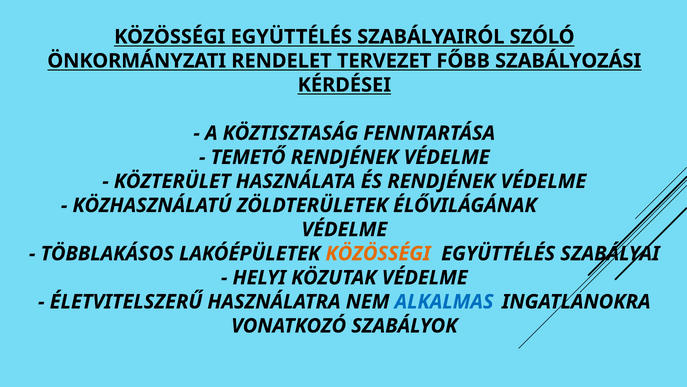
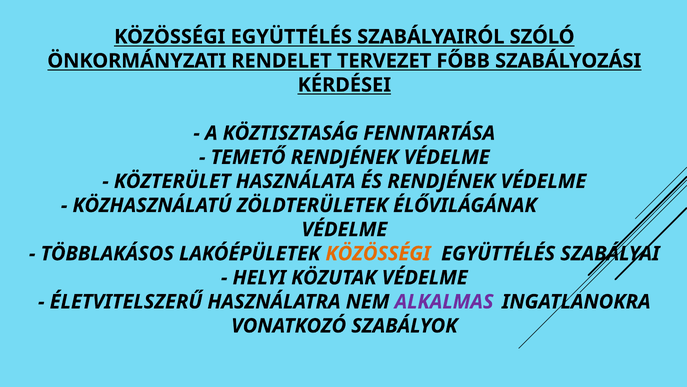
ALKALMAS colour: blue -> purple
